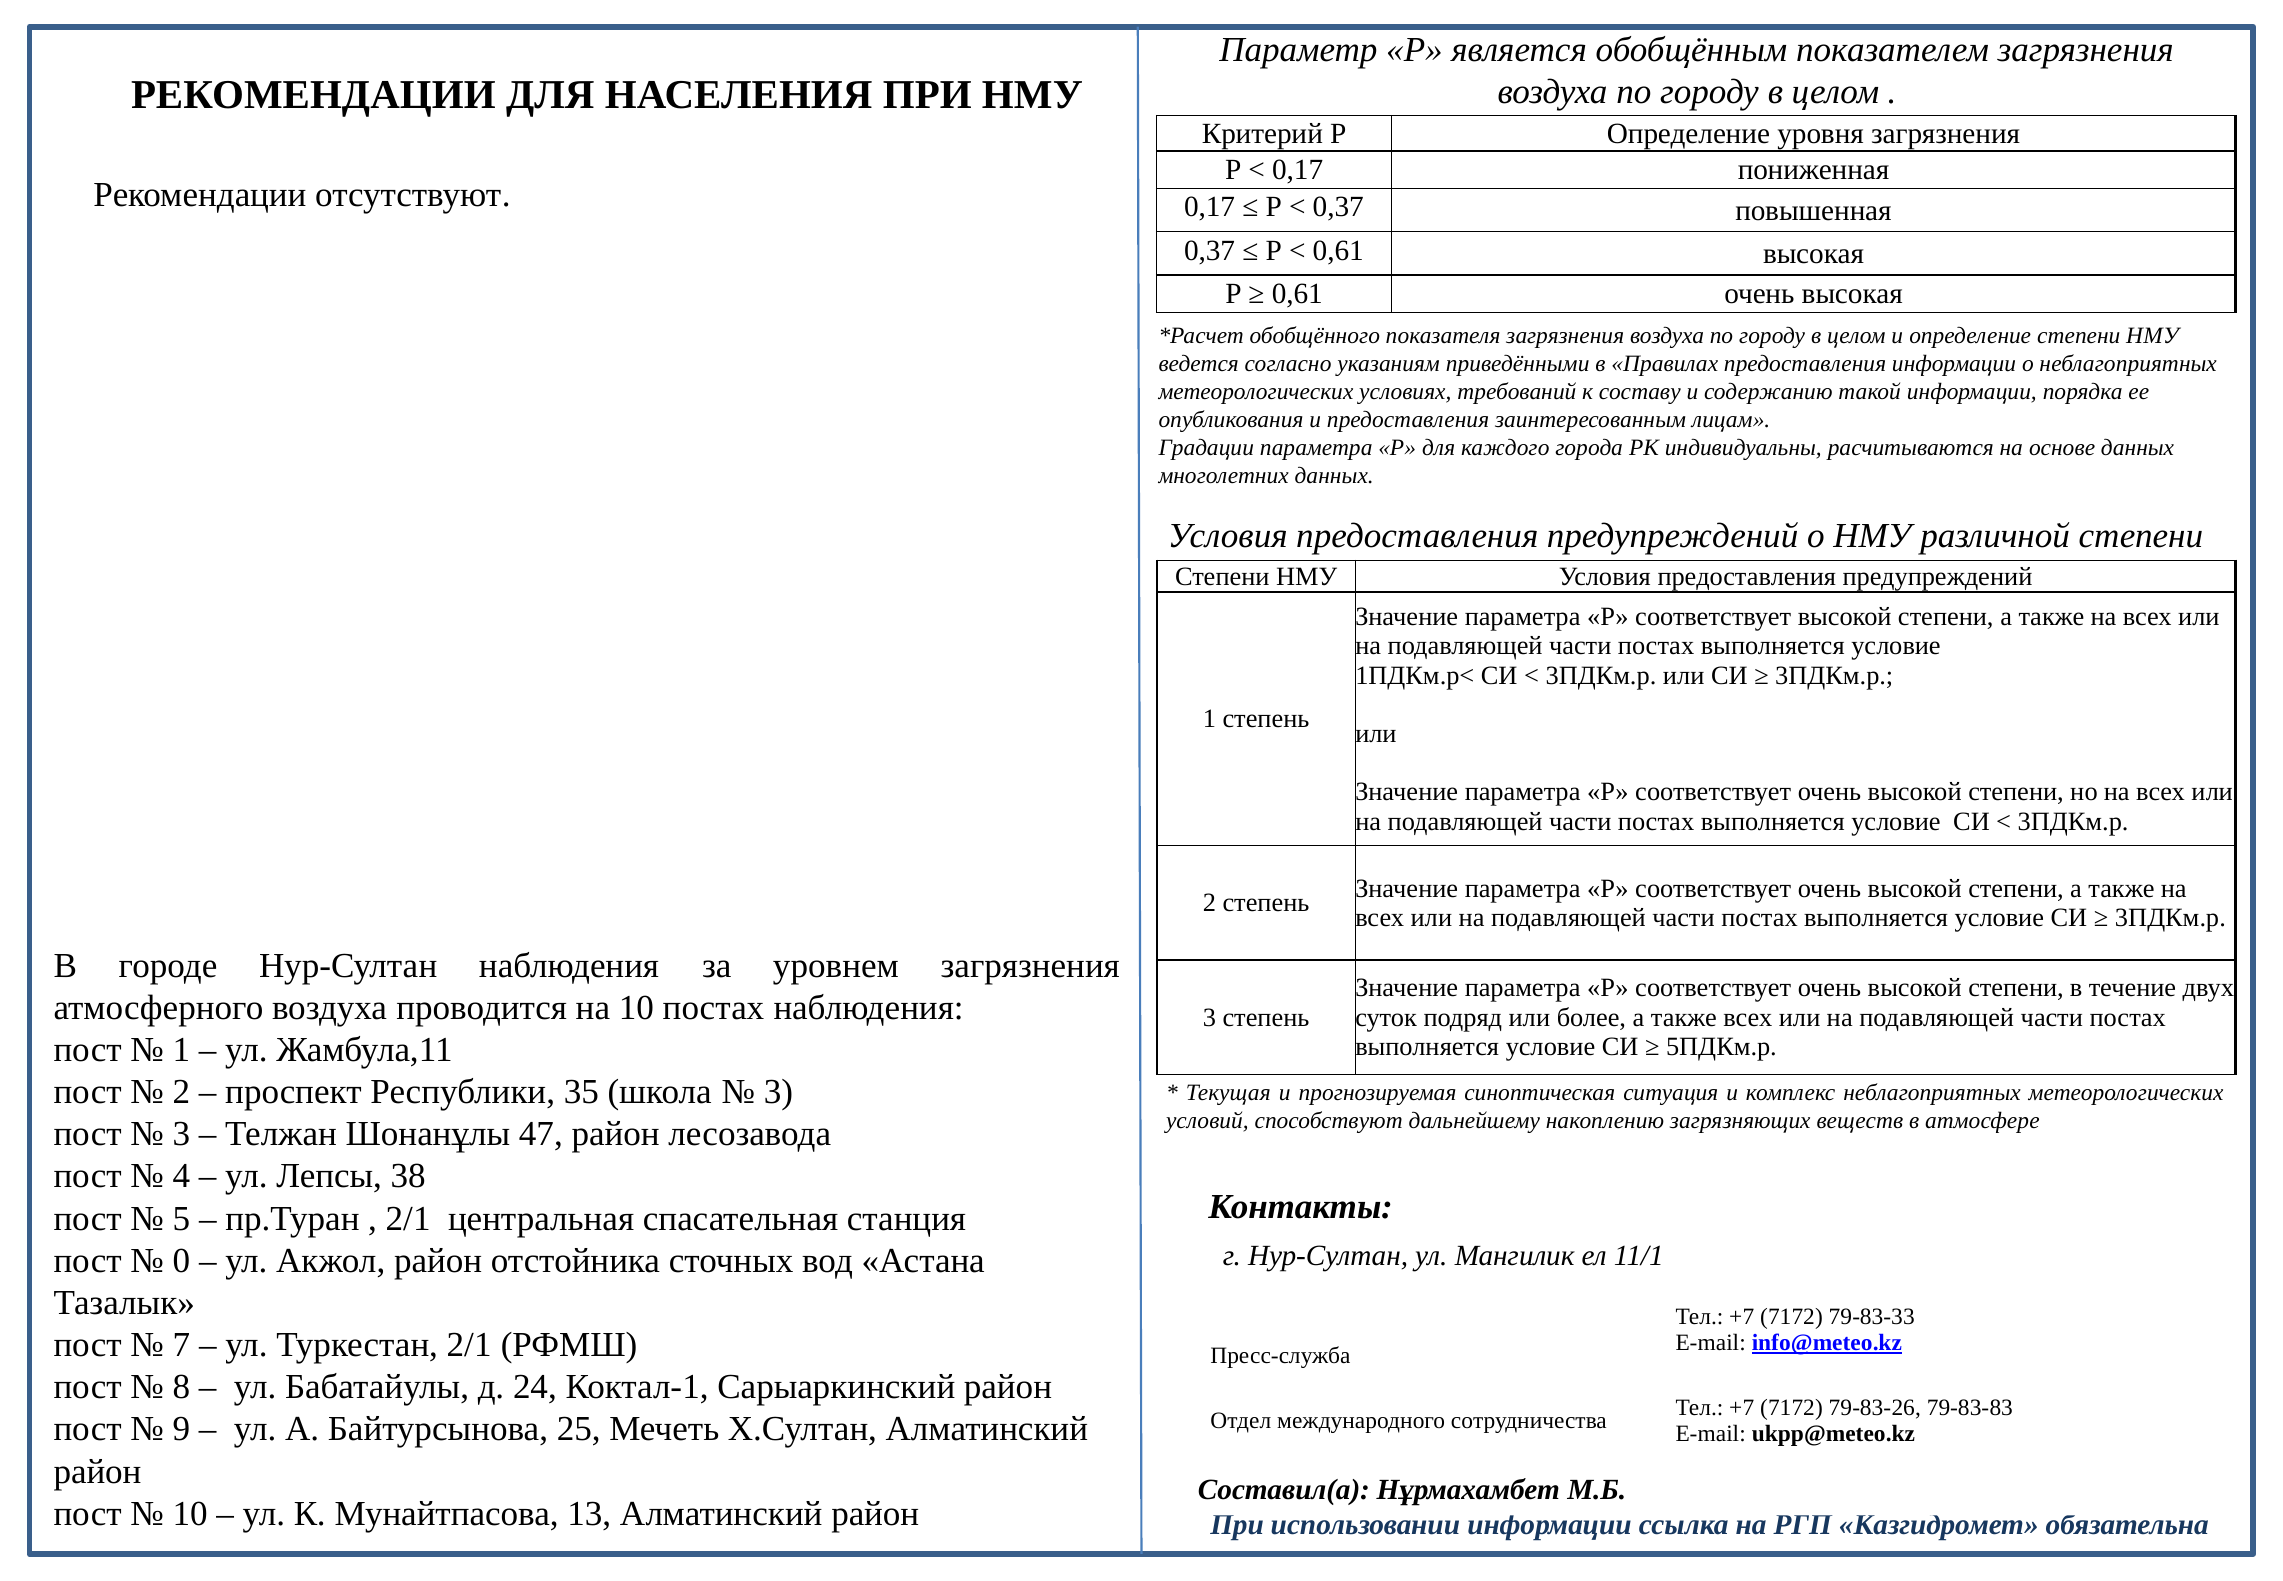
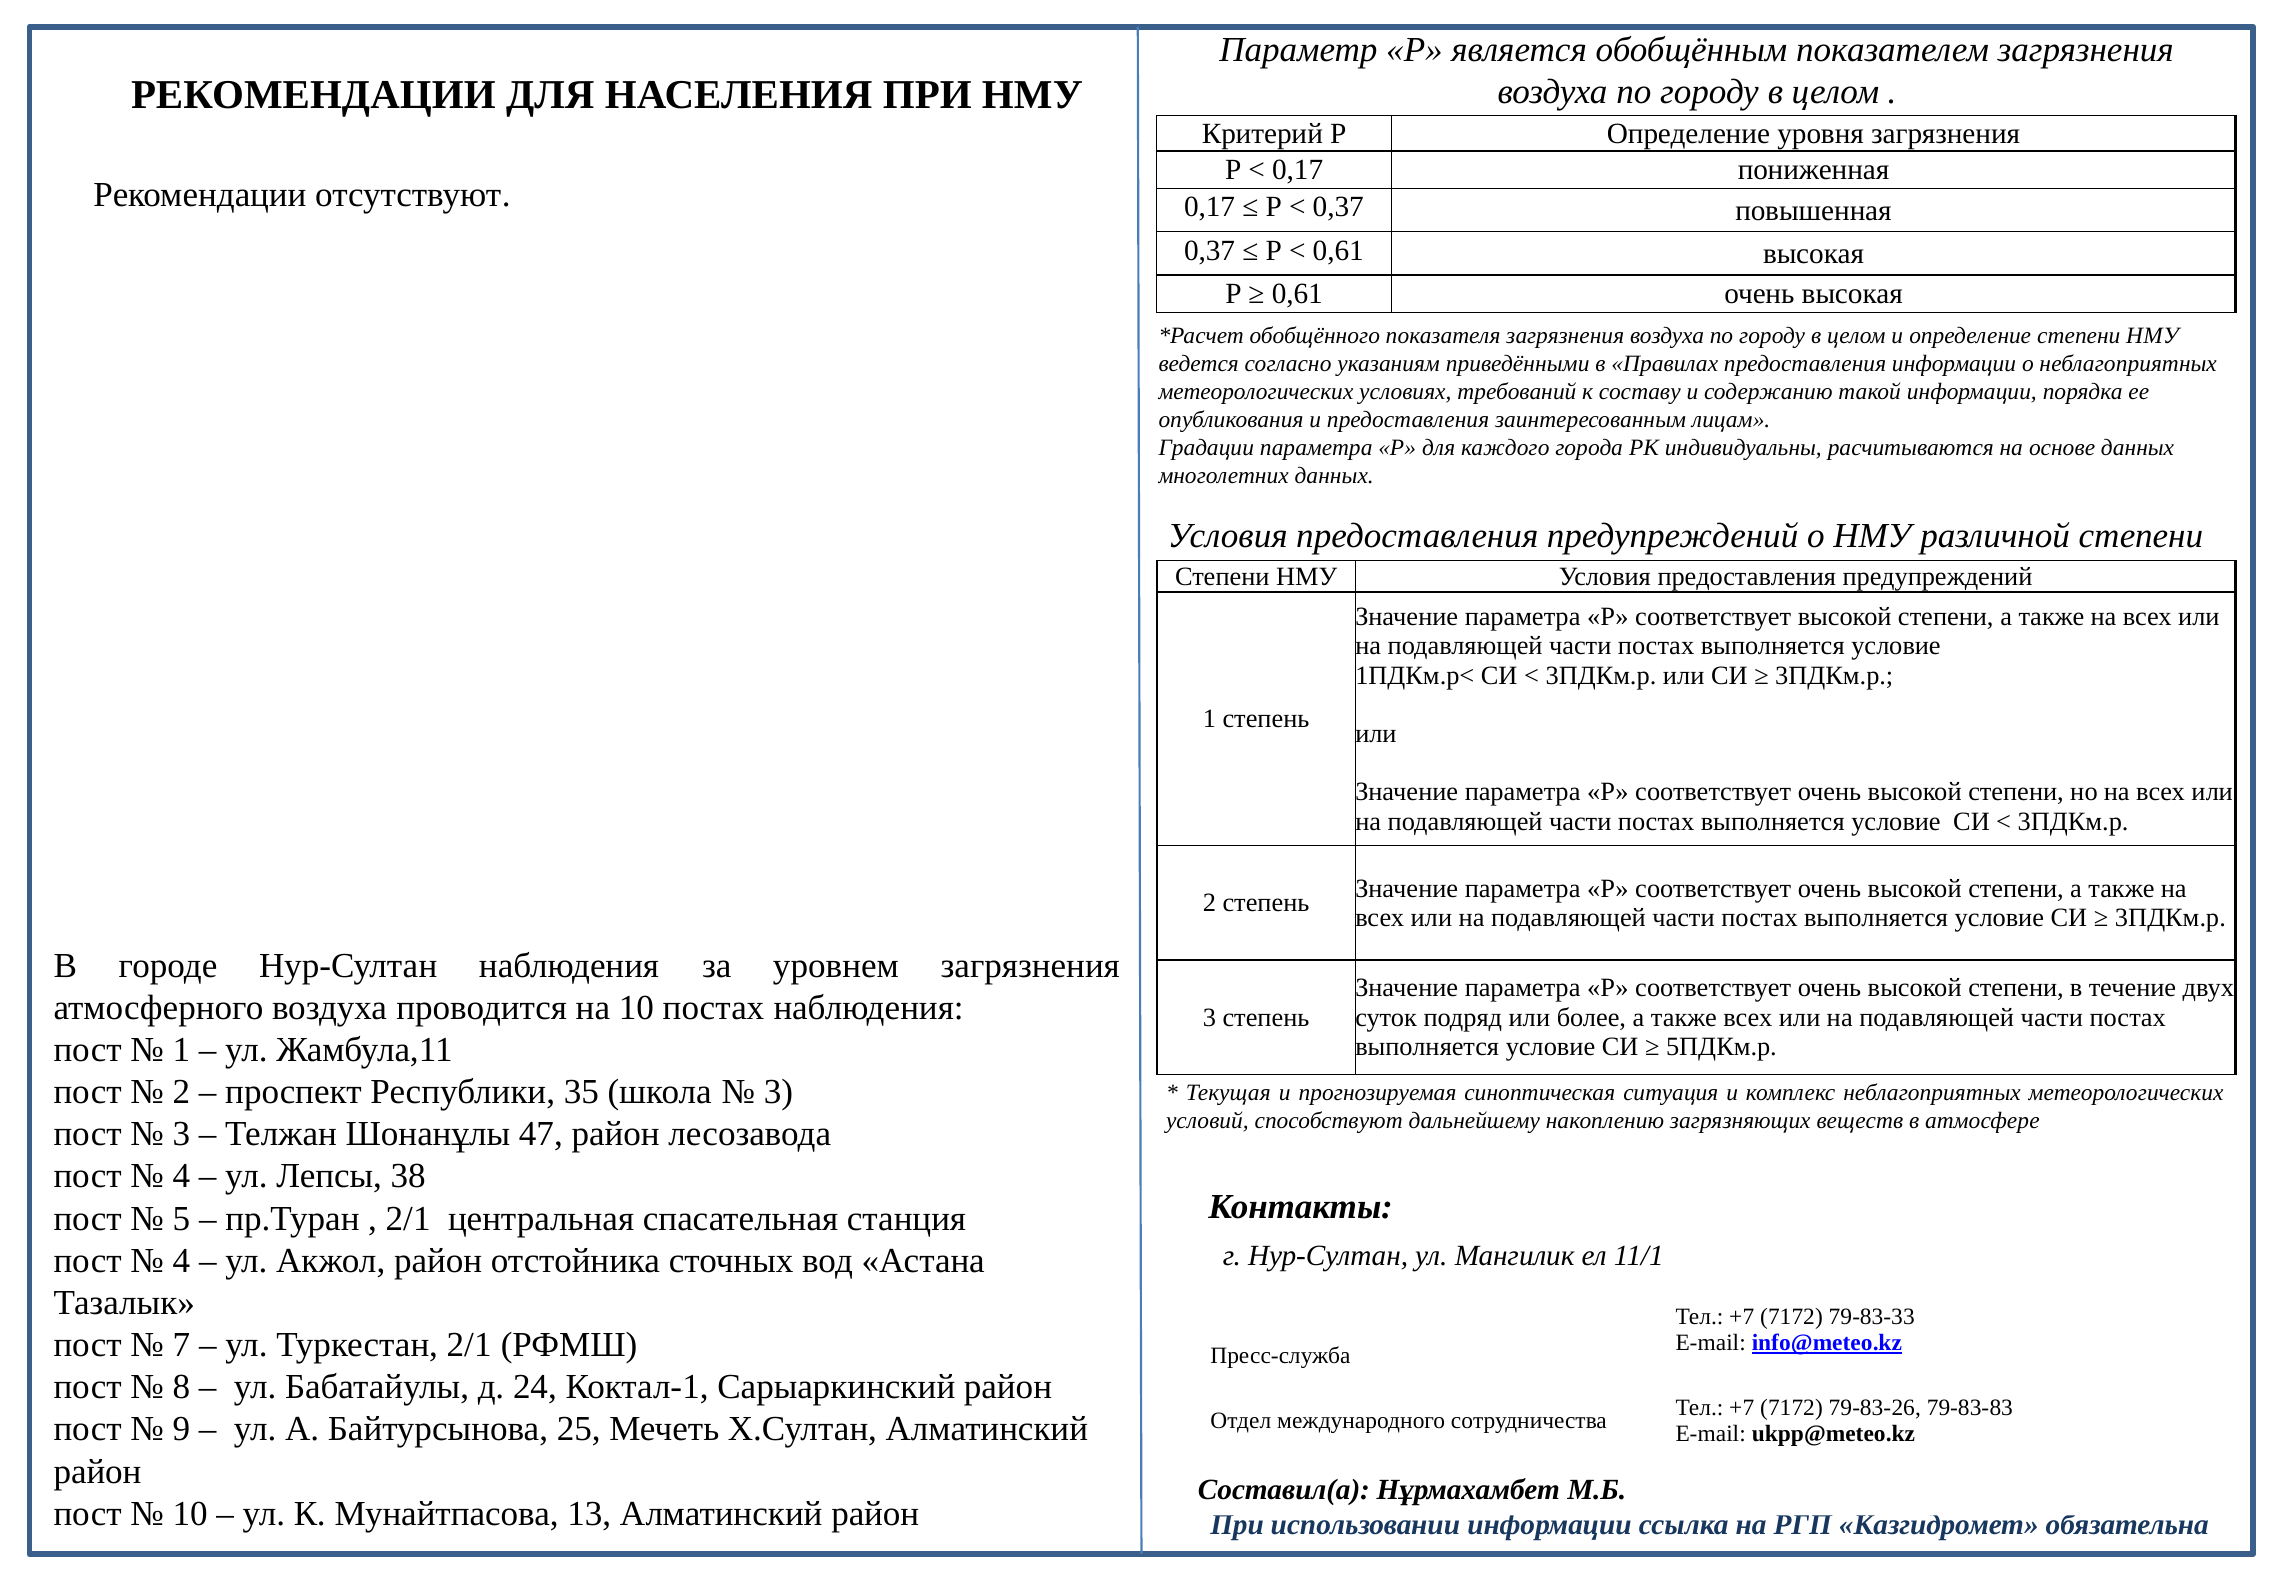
0 at (182, 1260): 0 -> 4
